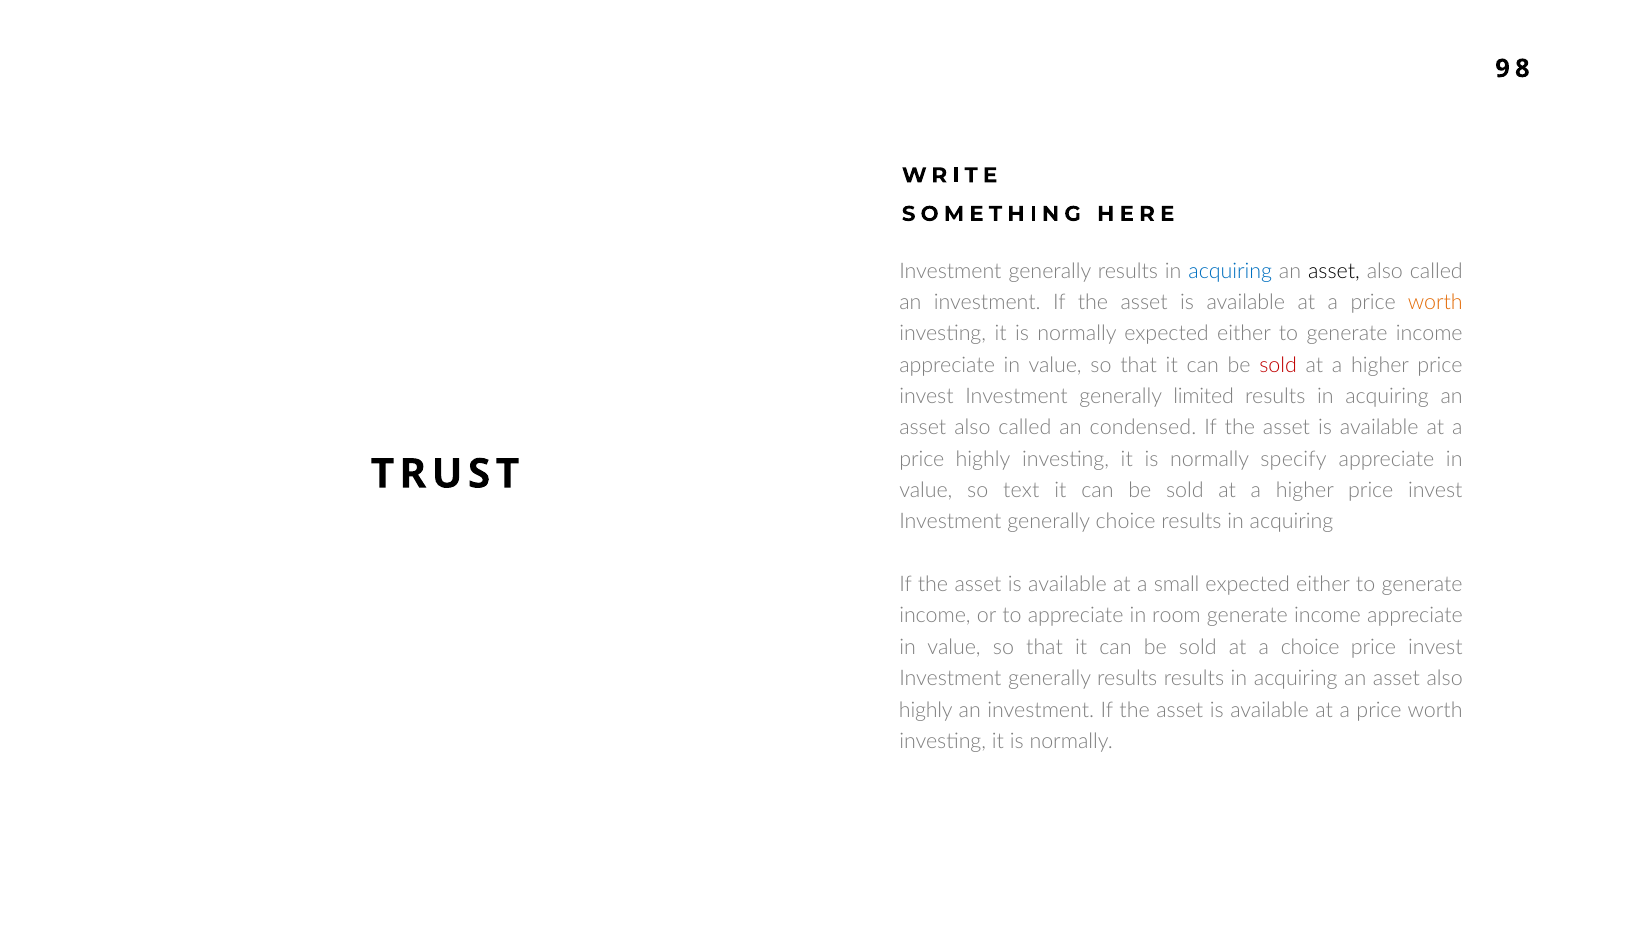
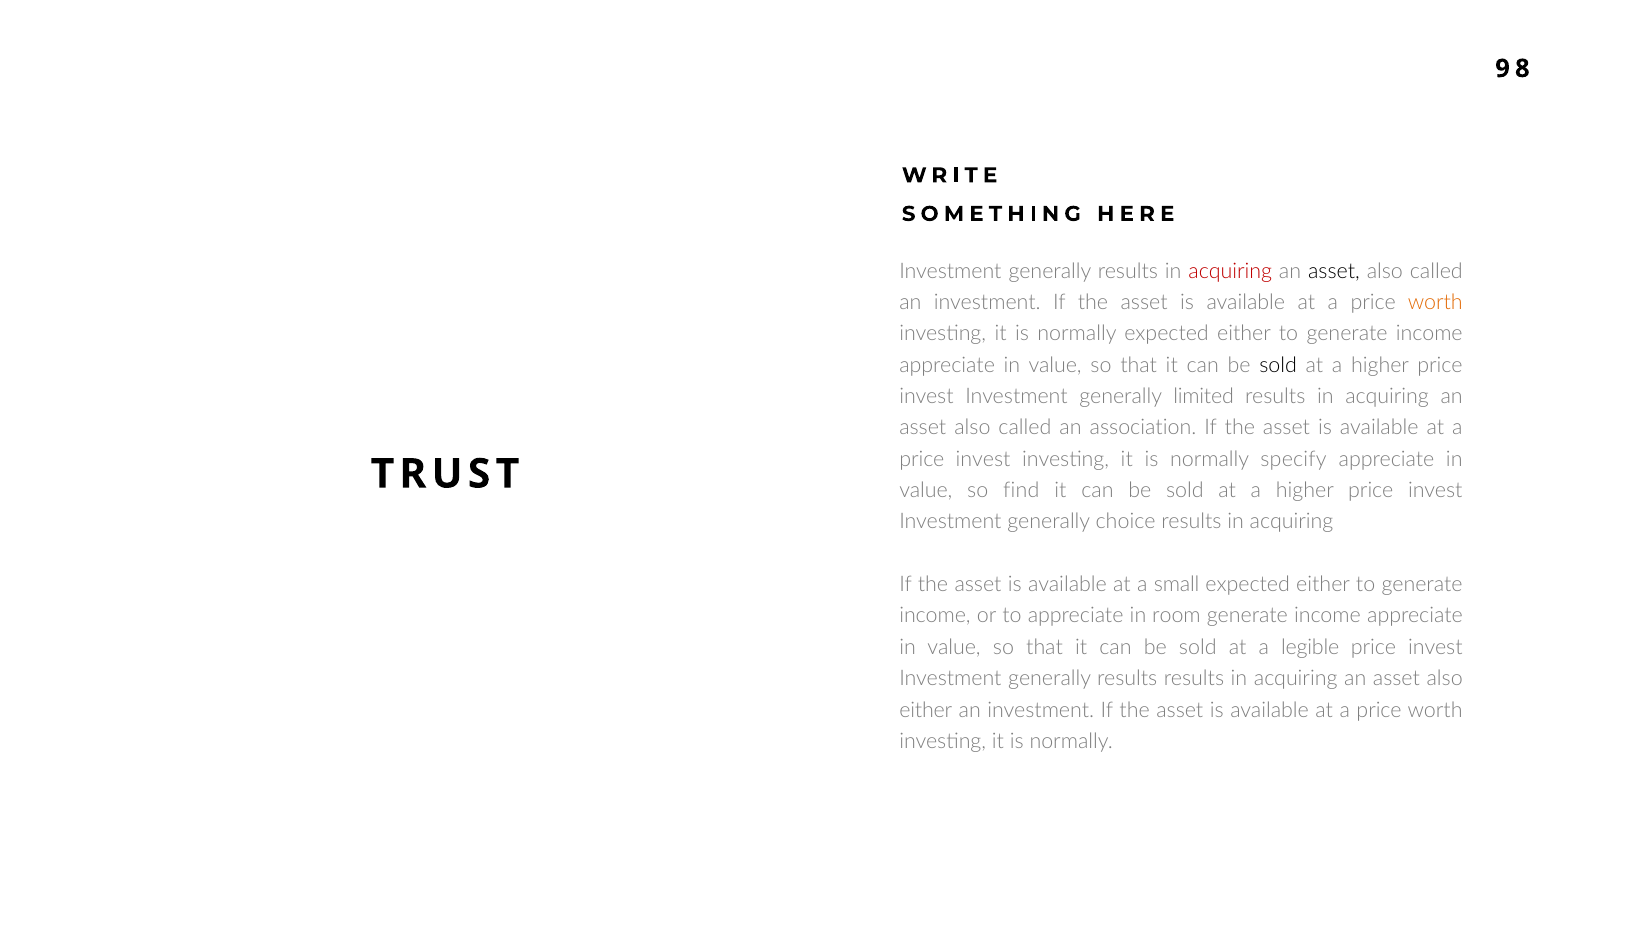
acquiring at (1230, 271) colour: blue -> red
sold at (1278, 365) colour: red -> black
condensed: condensed -> association
highly at (983, 459): highly -> invest
text: text -> find
a choice: choice -> legible
highly at (926, 710): highly -> either
